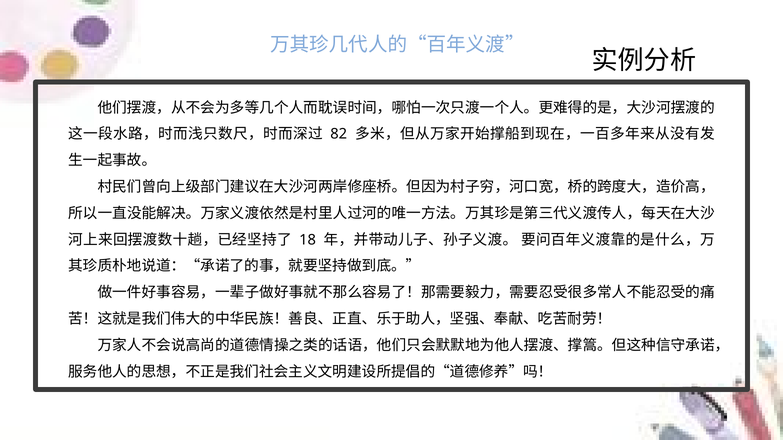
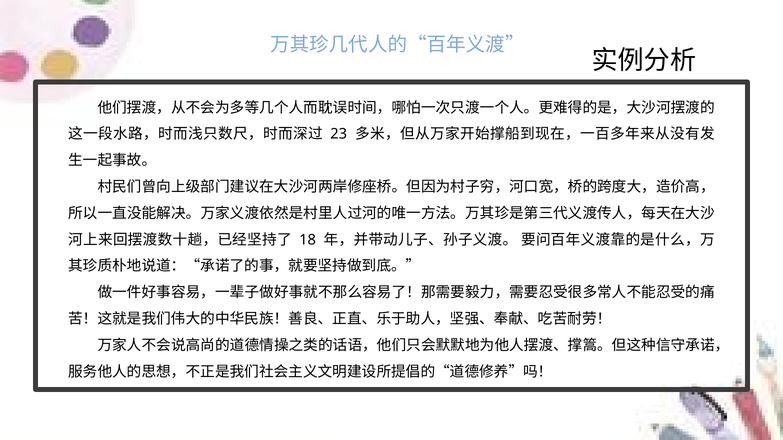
82: 82 -> 23
